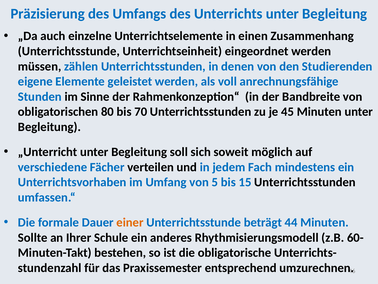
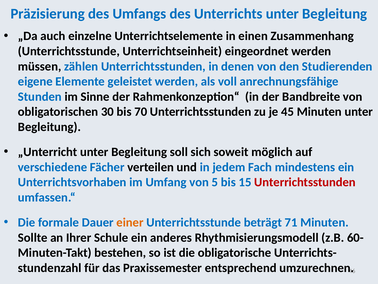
80: 80 -> 30
Unterrichtsstunden at (305, 182) colour: black -> red
44: 44 -> 71
